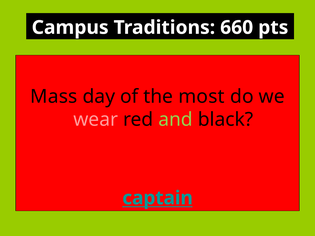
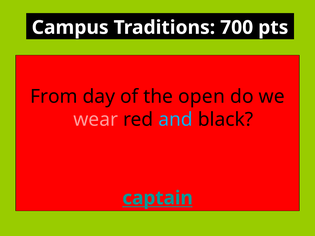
660: 660 -> 700
Mass: Mass -> From
most: most -> open
and colour: light green -> light blue
